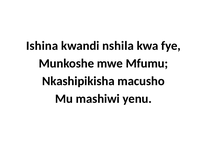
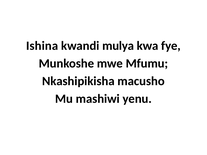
nshila: nshila -> mulya
